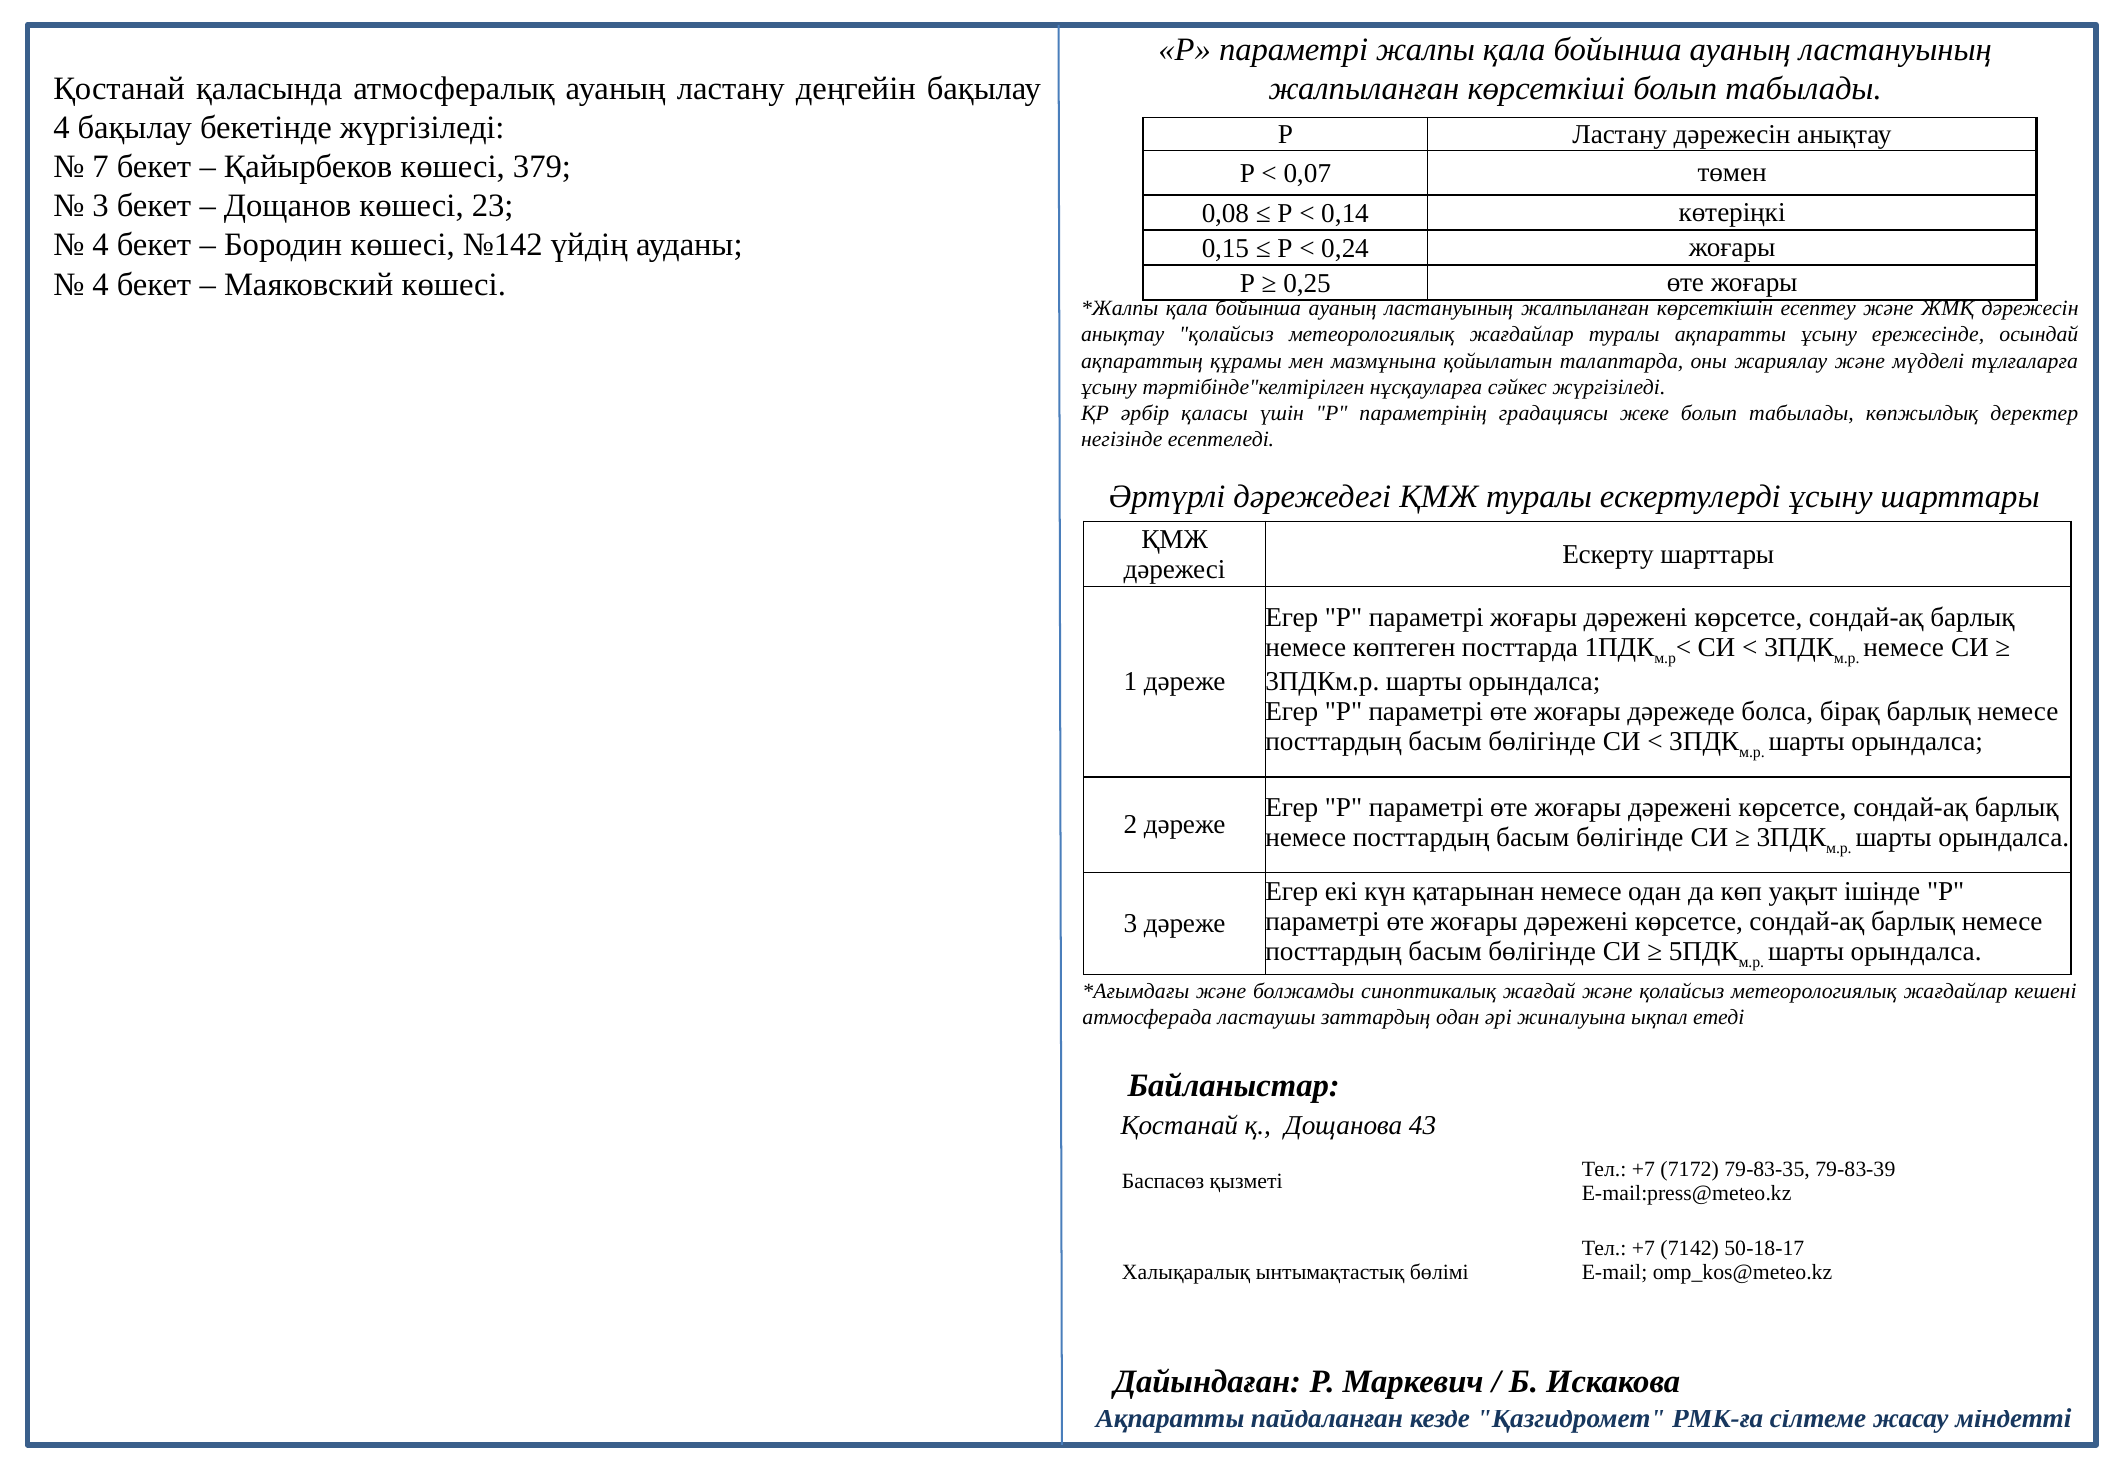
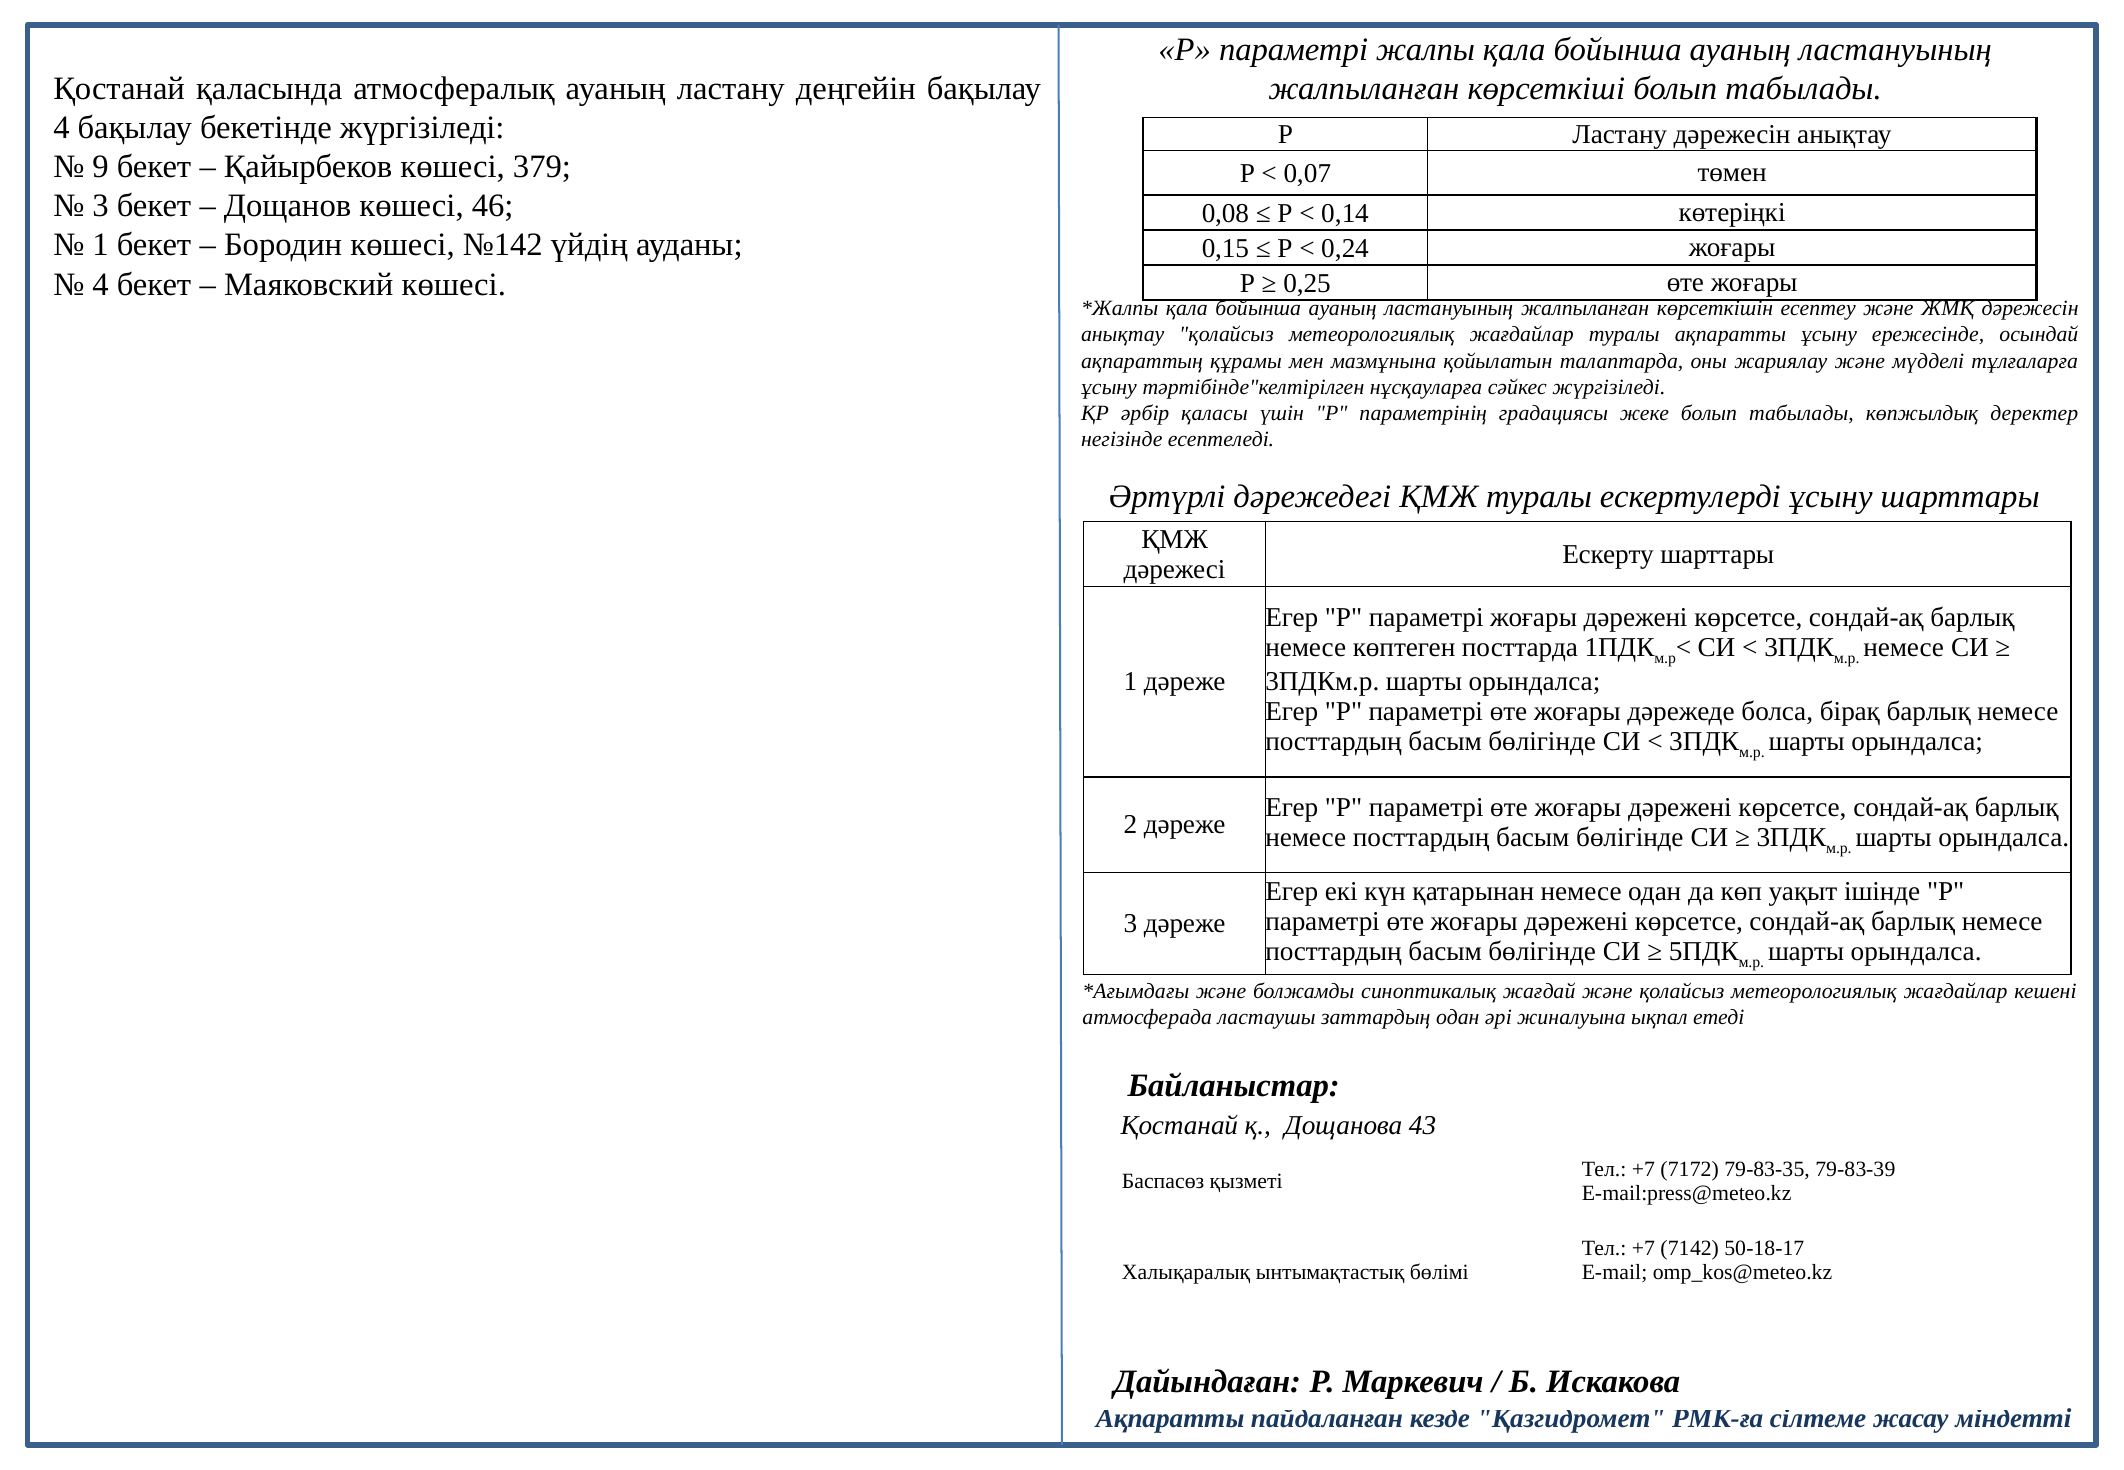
7: 7 -> 9
23: 23 -> 46
4 at (101, 245): 4 -> 1
